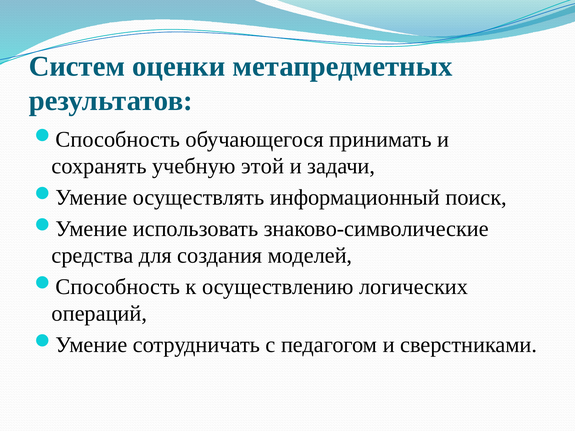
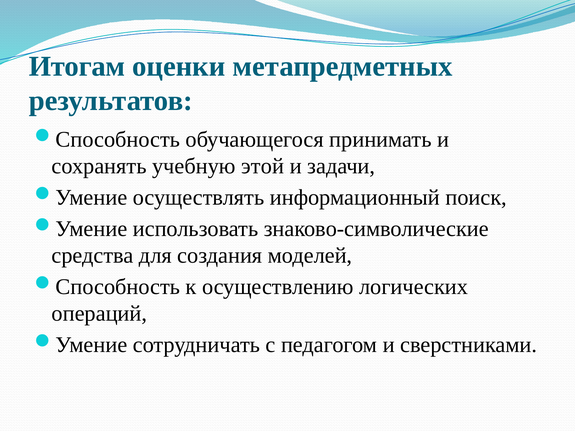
Систем: Систем -> Итогам
